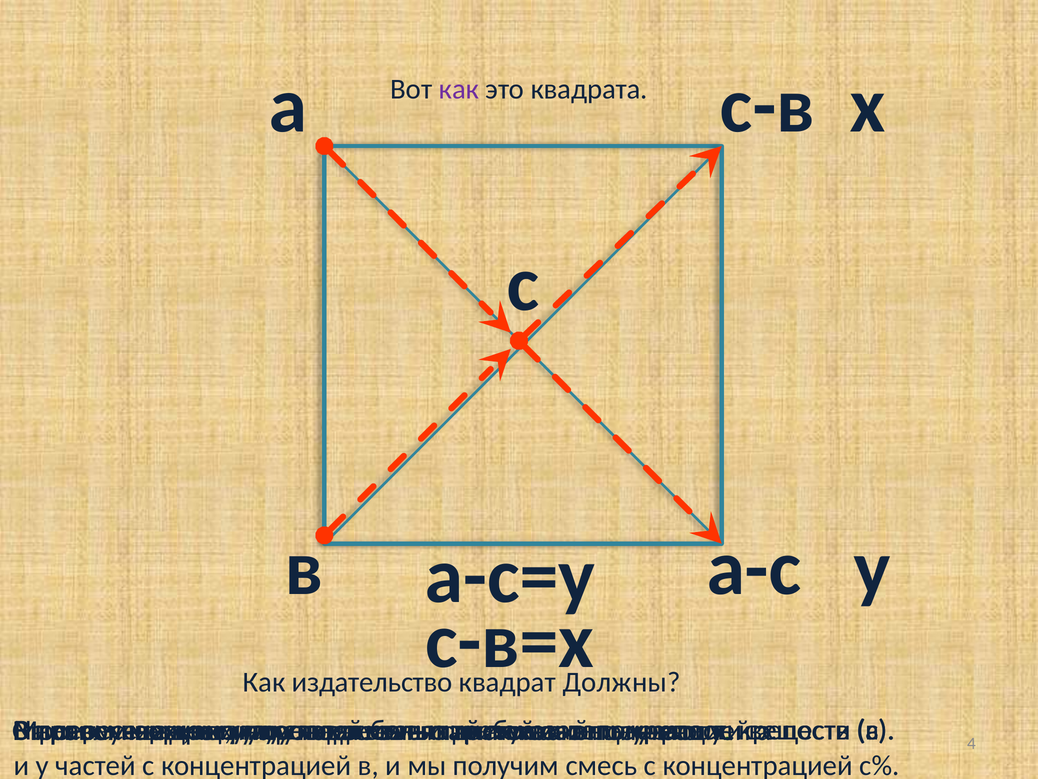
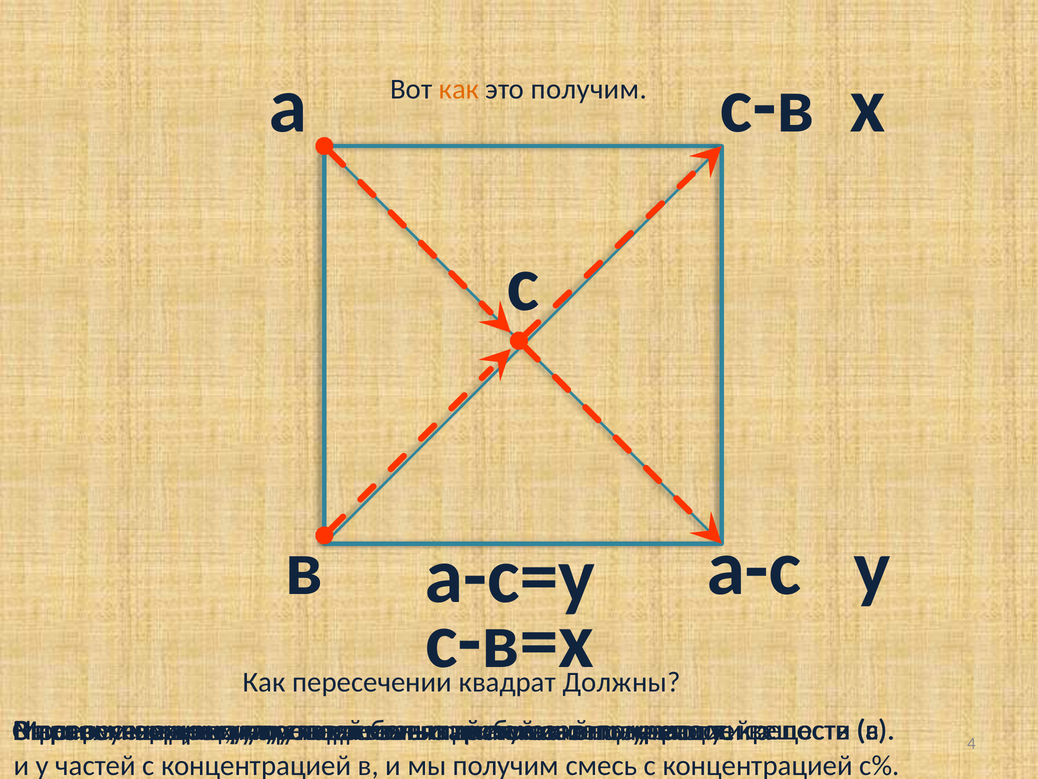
как at (459, 89) colour: purple -> orange
это квадрата: квадрата -> получим
Как издательство: издательство -> пересечении
